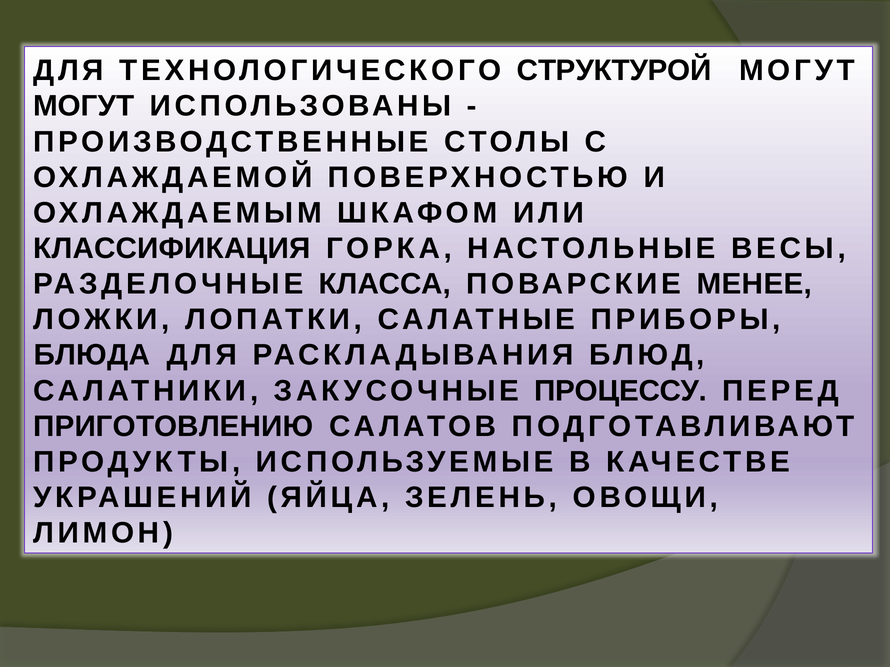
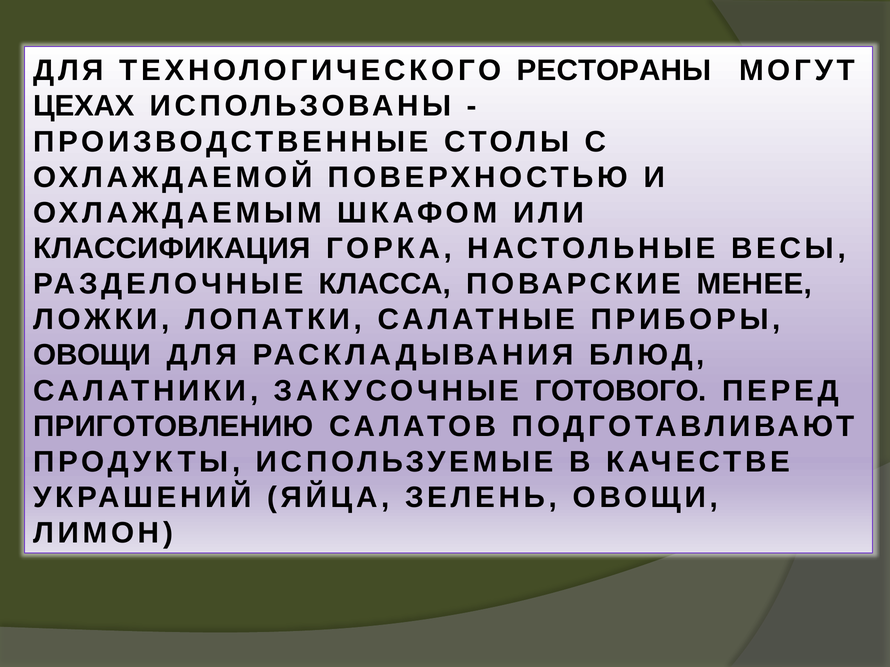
СТРУКТУРОЙ: СТРУКТУРОЙ -> РЕСТОРАНЫ
МОГУТ at (84, 106): МОГУТ -> ЦЕХАХ
БЛЮДА at (92, 355): БЛЮДА -> ОВОЩИ
ПРОЦЕССУ: ПРОЦЕССУ -> ГОТОВОГО
